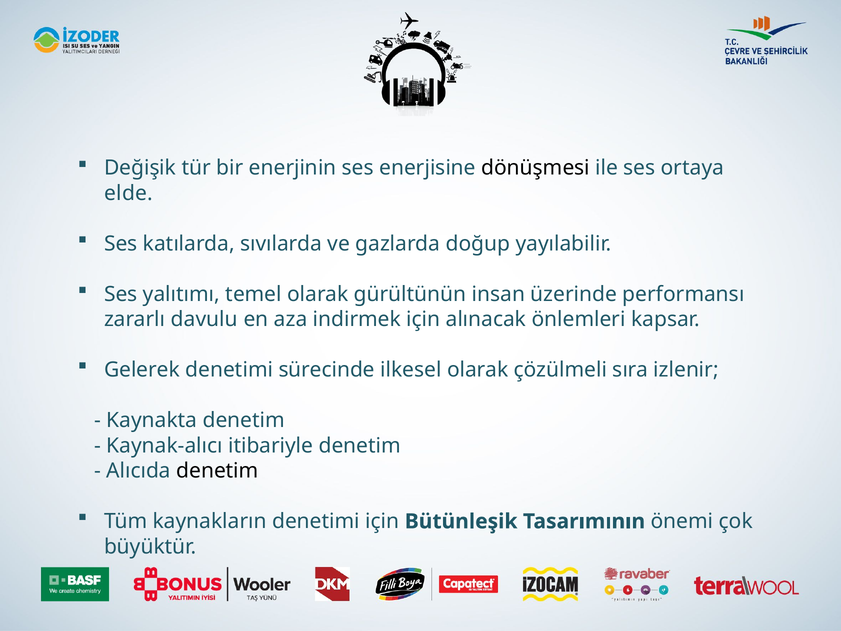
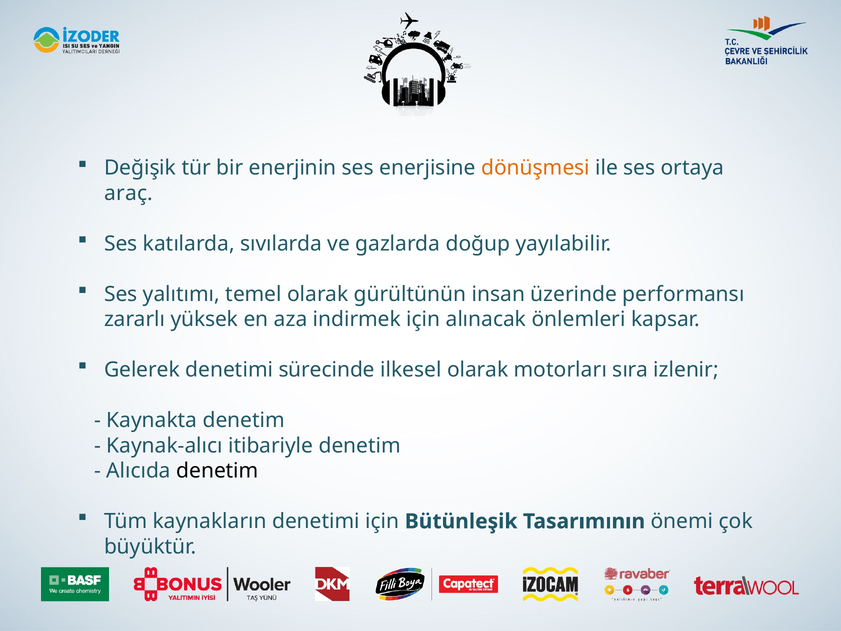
dönüşmesi colour: black -> orange
elde: elde -> araç
davulu: davulu -> yüksek
çözülmeli: çözülmeli -> motorları
